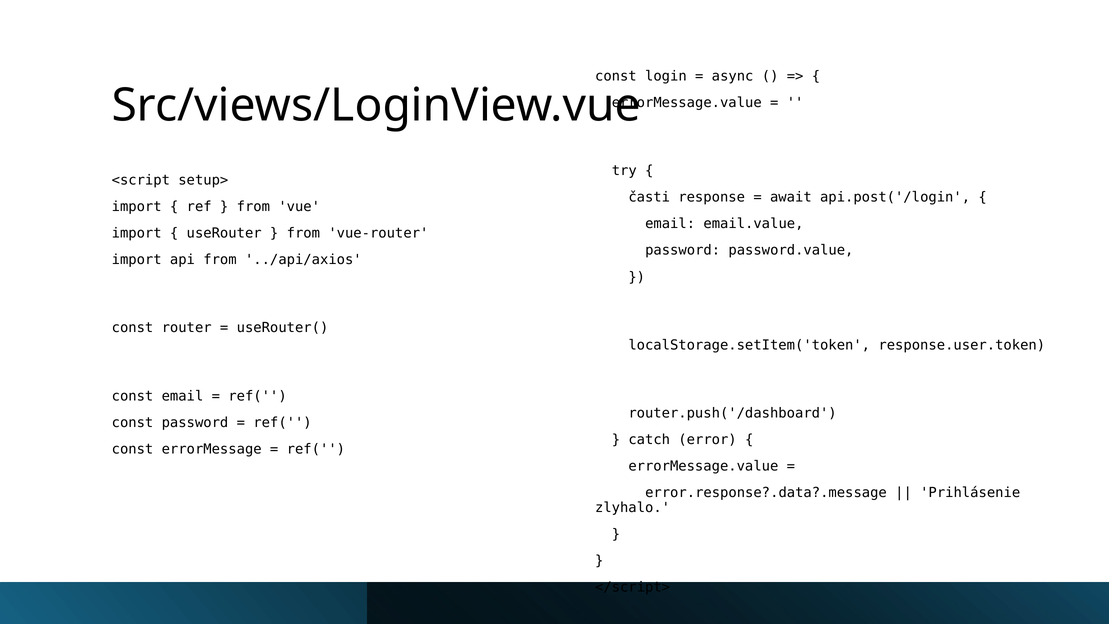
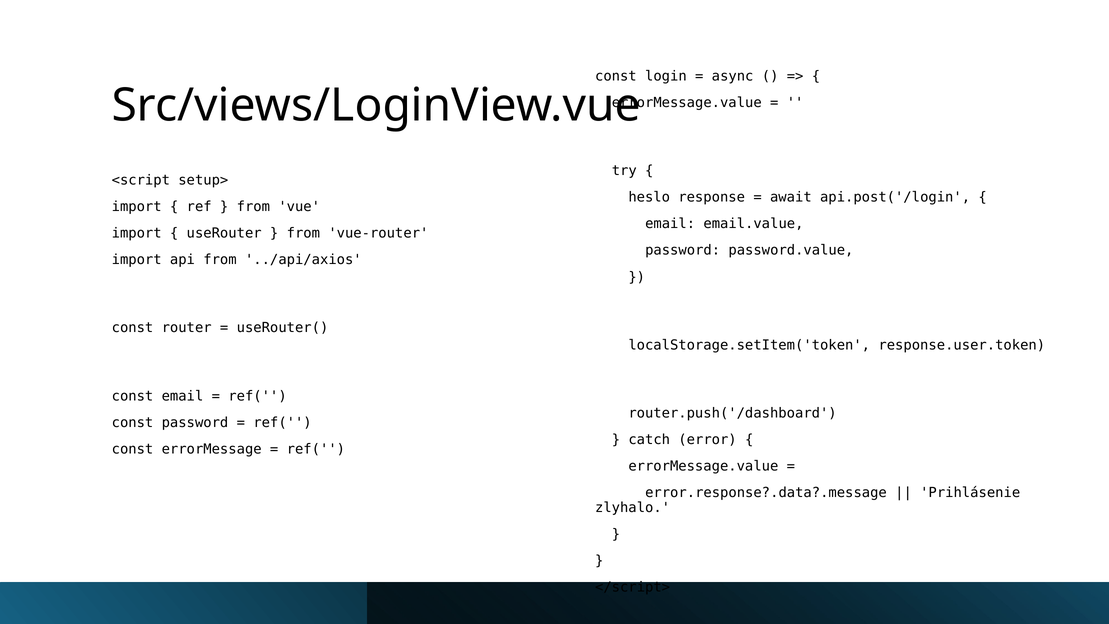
časti: časti -> heslo
